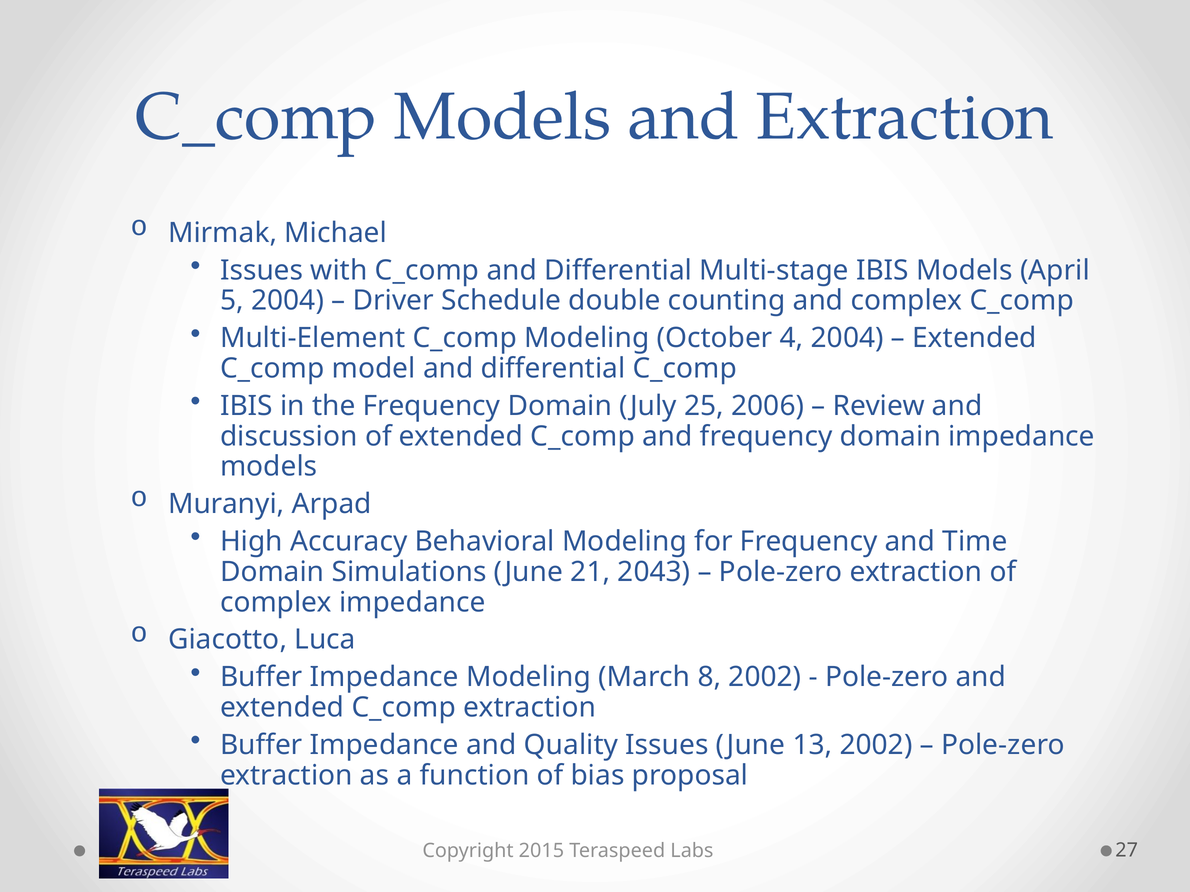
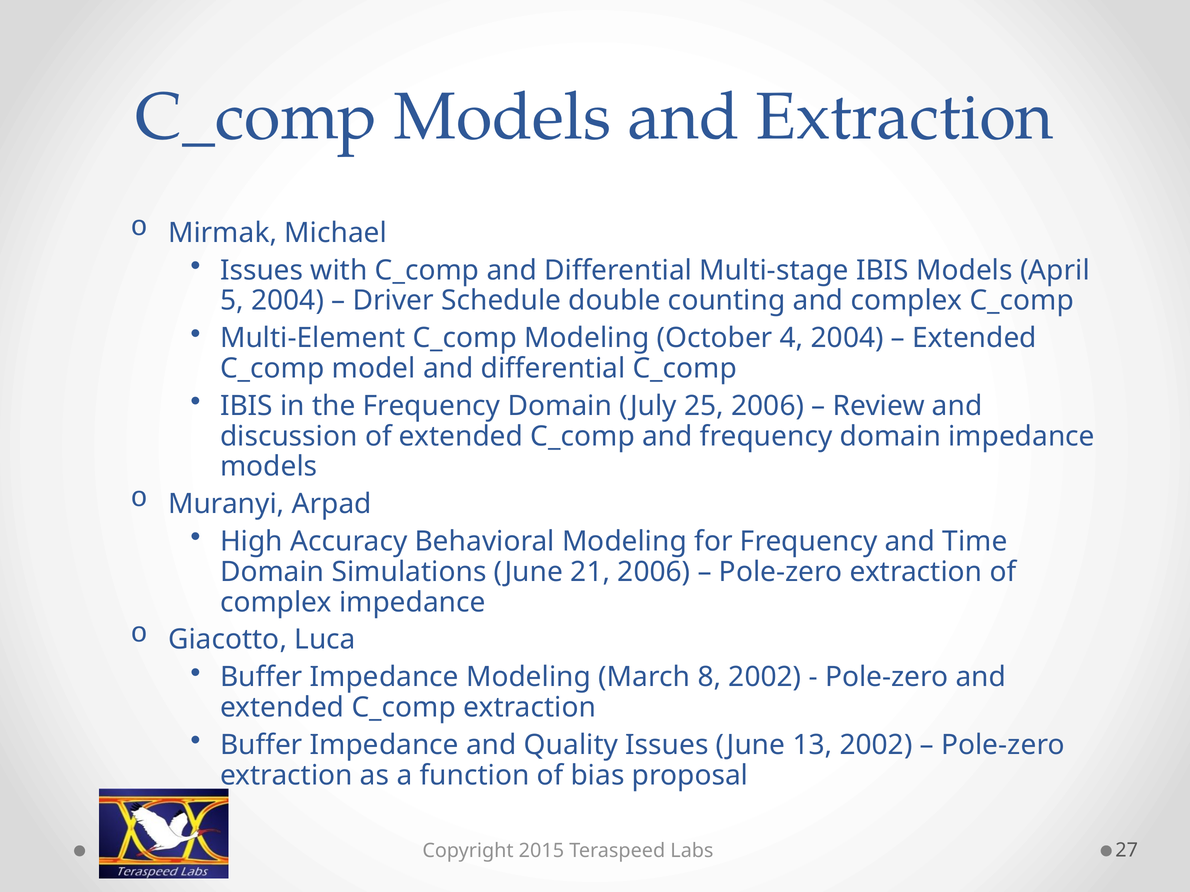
21 2043: 2043 -> 2006
